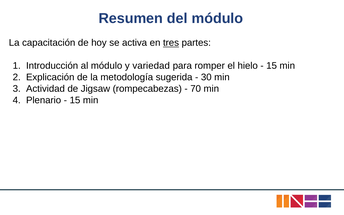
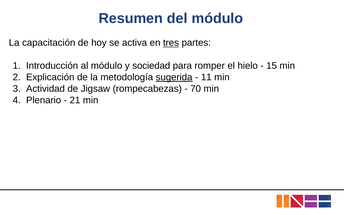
variedad: variedad -> sociedad
sugerida underline: none -> present
30: 30 -> 11
15 at (75, 100): 15 -> 21
